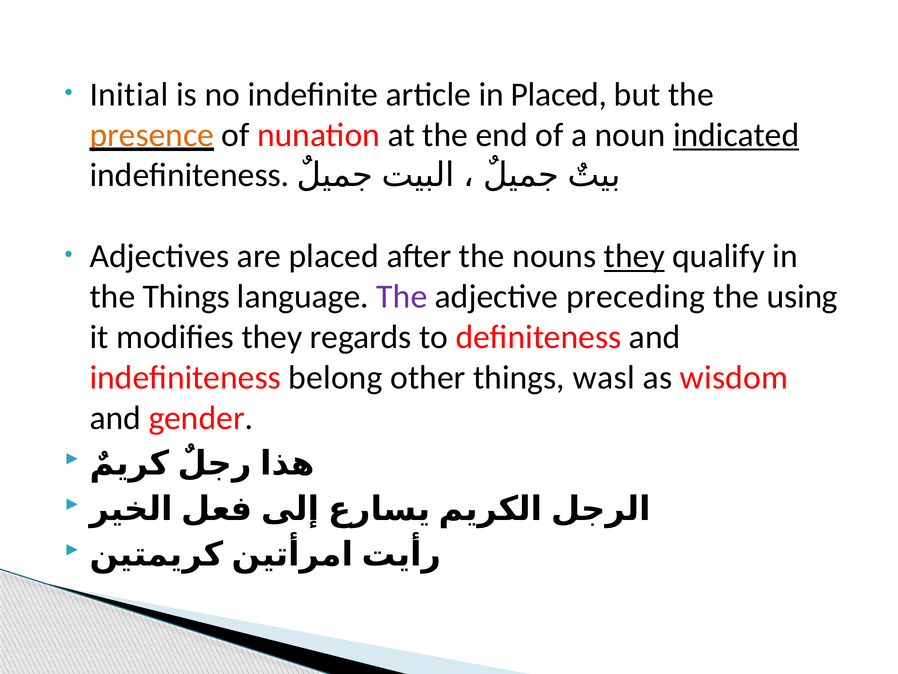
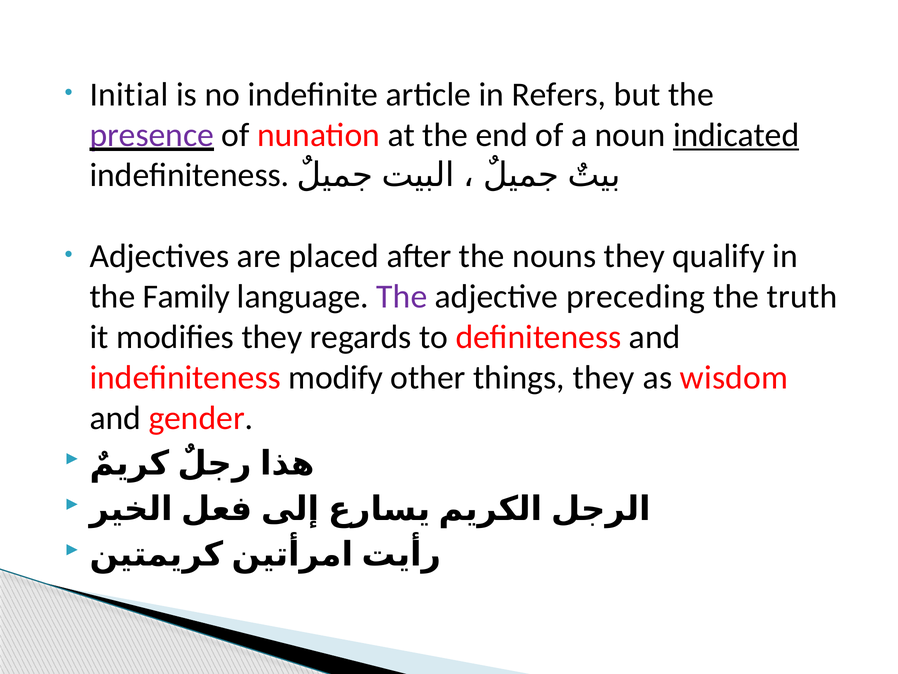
in Placed: Placed -> Refers
presence colour: orange -> purple
they at (634, 256) underline: present -> none
the Things: Things -> Family
using: using -> truth
belong: belong -> modify
things wasl: wasl -> they
